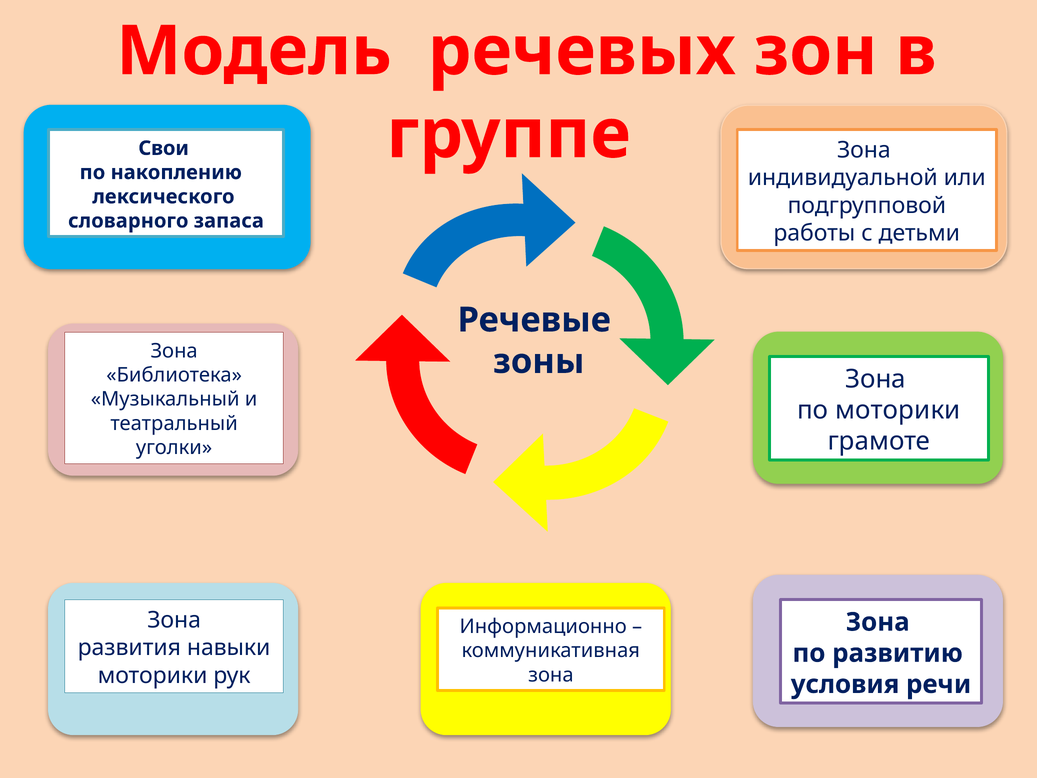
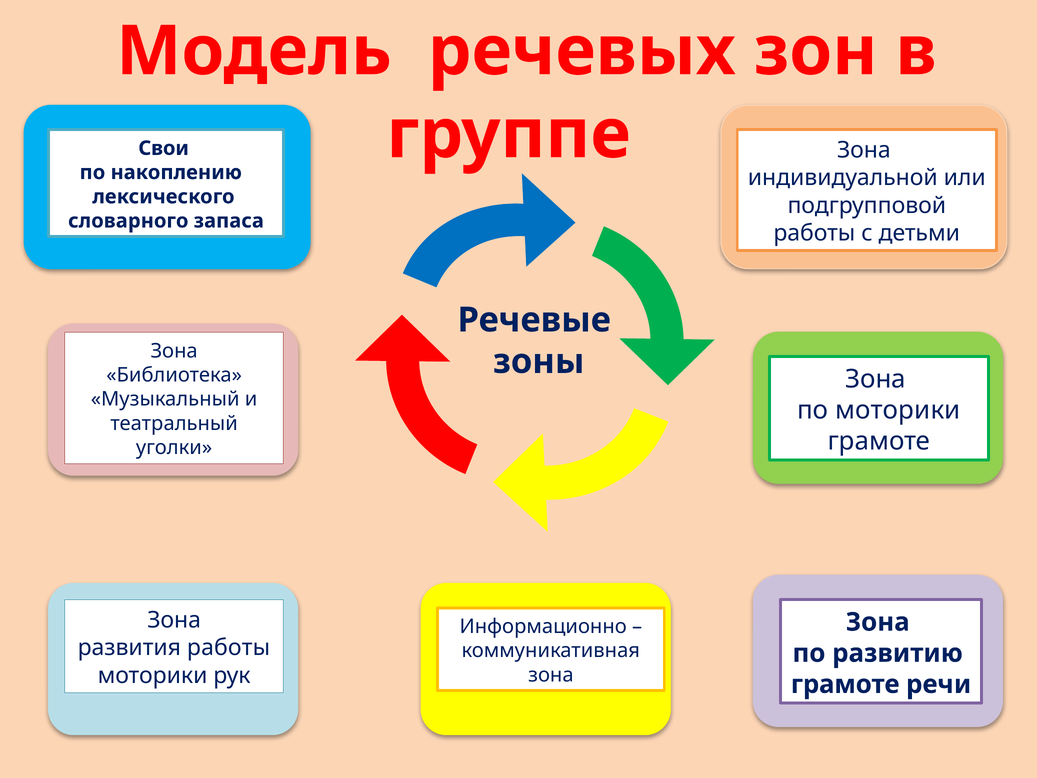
развития навыки: навыки -> работы
условия at (845, 684): условия -> грамоте
